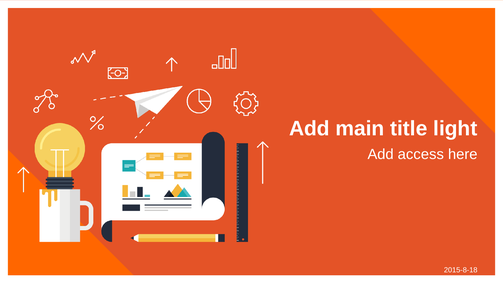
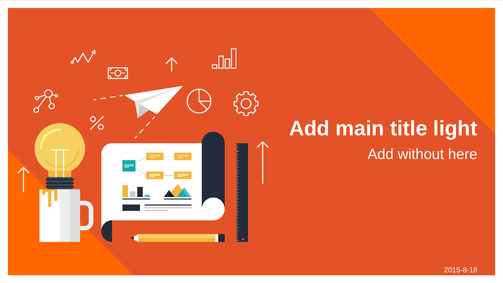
access: access -> without
